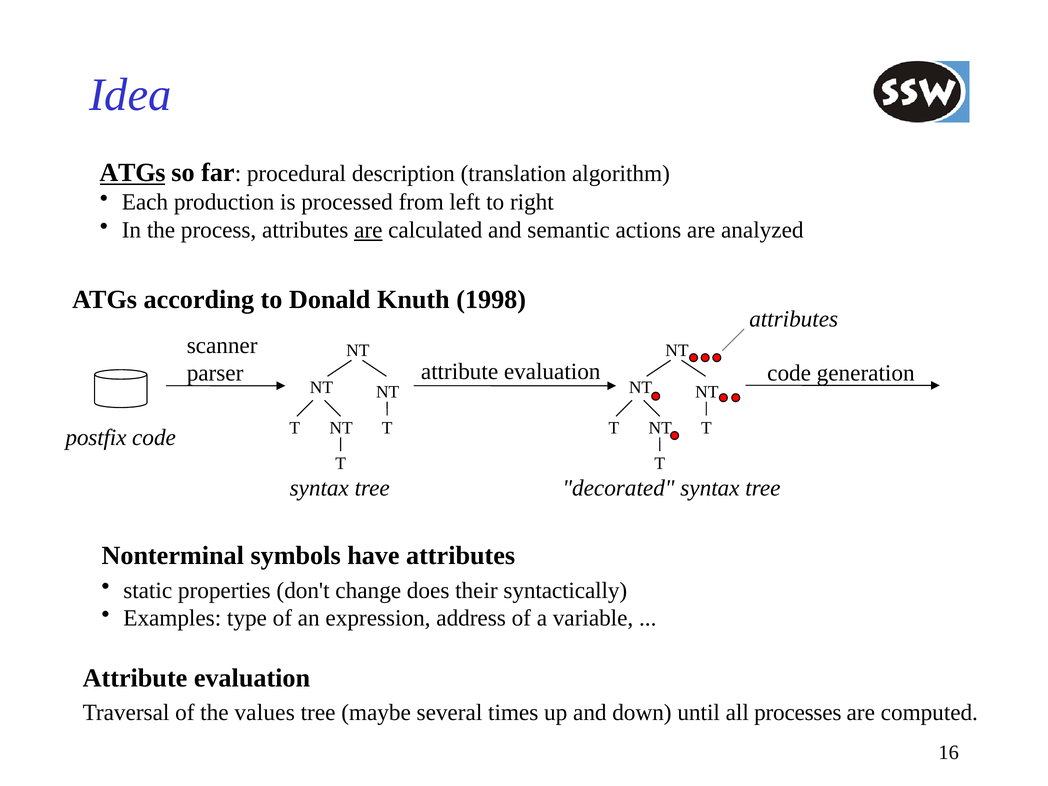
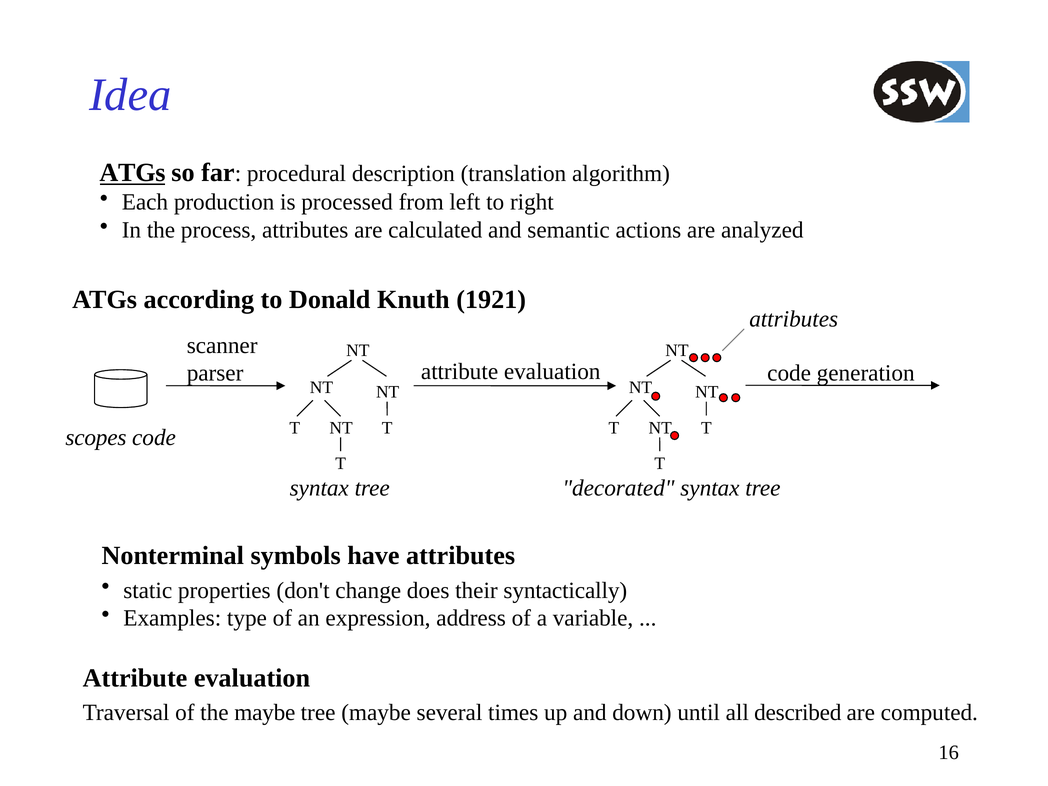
are at (368, 230) underline: present -> none
1998: 1998 -> 1921
postfix: postfix -> scopes
the values: values -> maybe
processes: processes -> described
